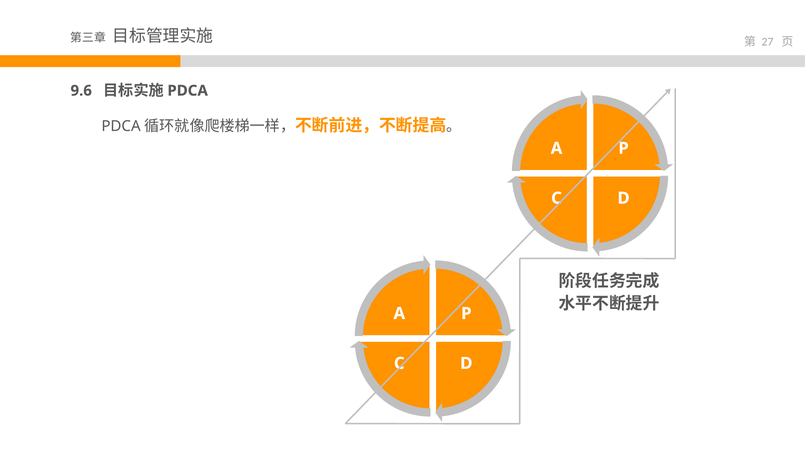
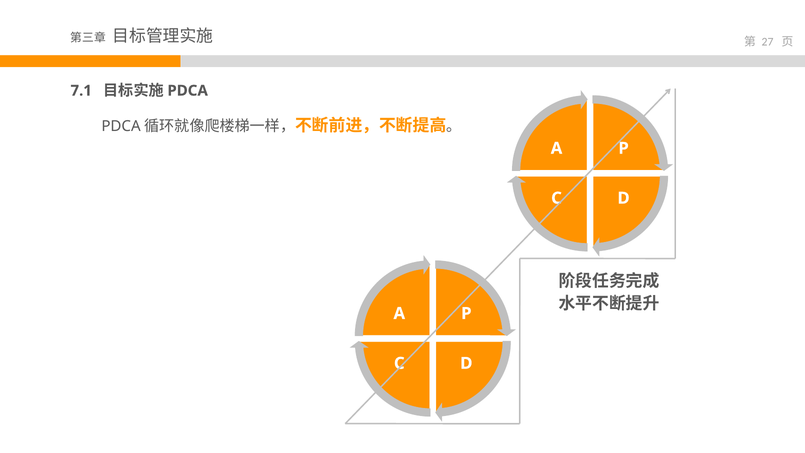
9.6: 9.6 -> 7.1
